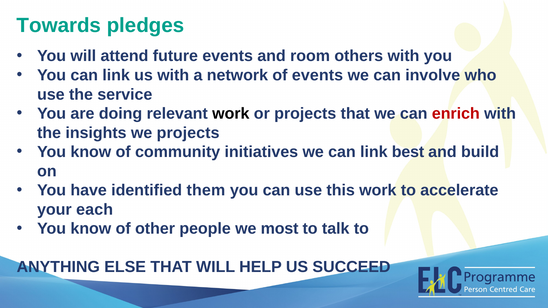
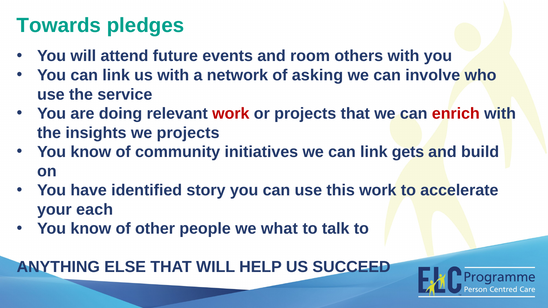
of events: events -> asking
work at (231, 114) colour: black -> red
best: best -> gets
them: them -> story
most: most -> what
